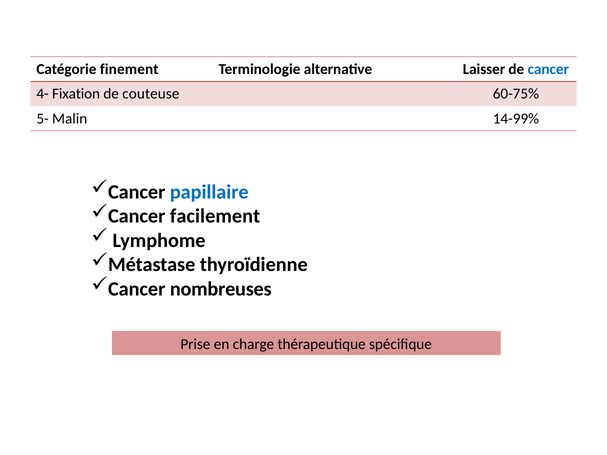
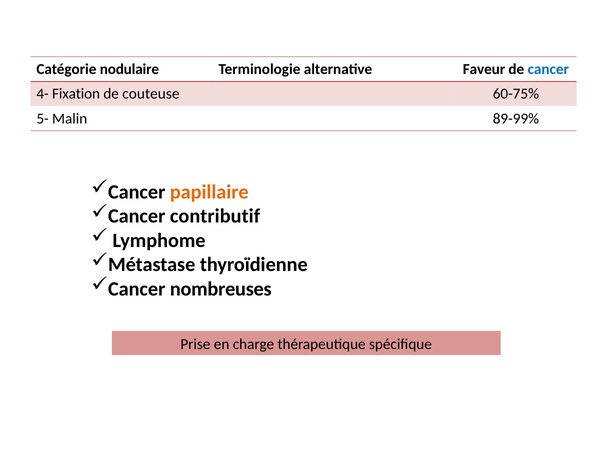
finement: finement -> nodulaire
Laisser: Laisser -> Faveur
14-99%: 14-99% -> 89-99%
papillaire colour: blue -> orange
facilement: facilement -> contributif
